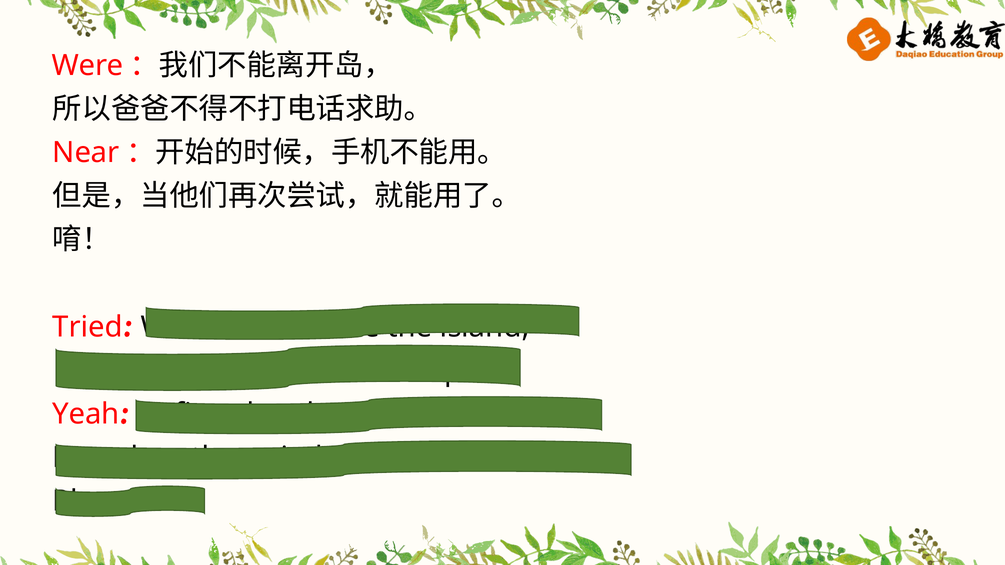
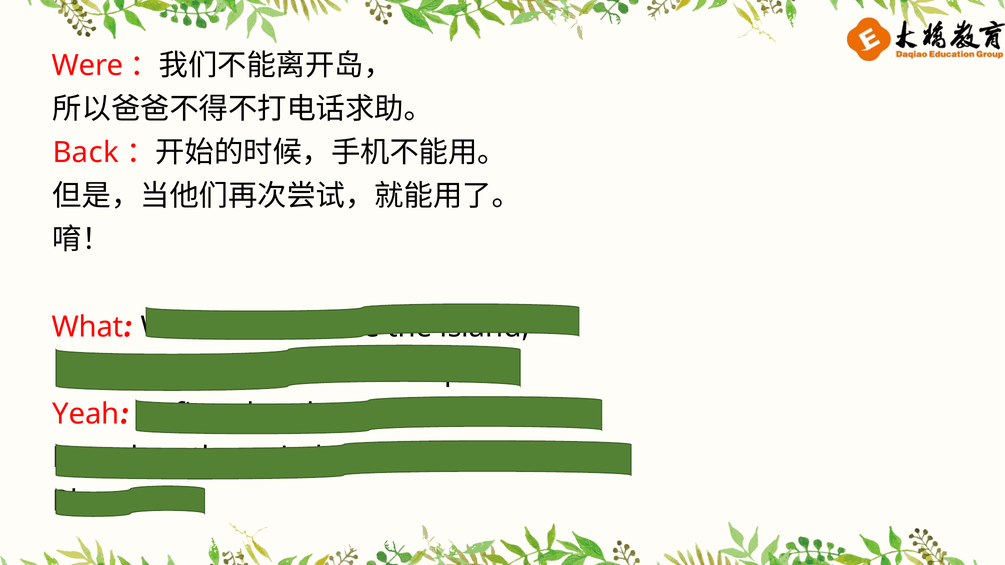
Near: Near -> Back
Tried at (88, 327): Tried -> What
